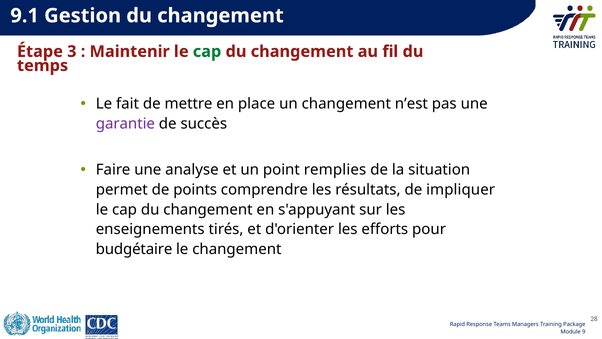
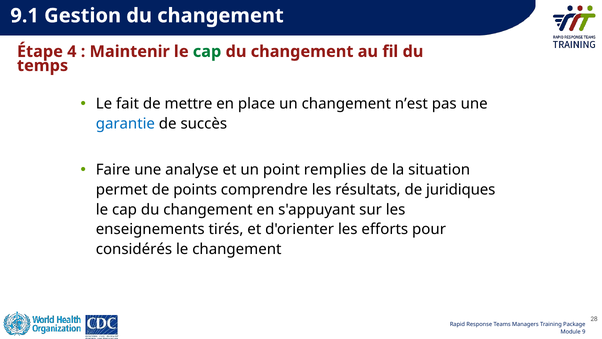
3: 3 -> 4
garantie colour: purple -> blue
impliquer: impliquer -> juridiques
budgétaire: budgétaire -> considérés
